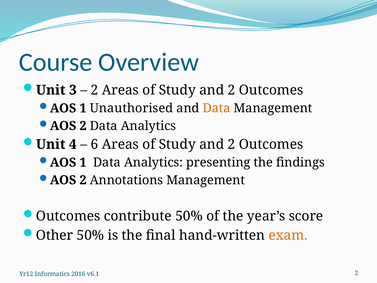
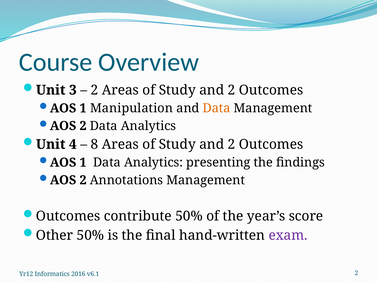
Unauthorised: Unauthorised -> Manipulation
6: 6 -> 8
exam colour: orange -> purple
